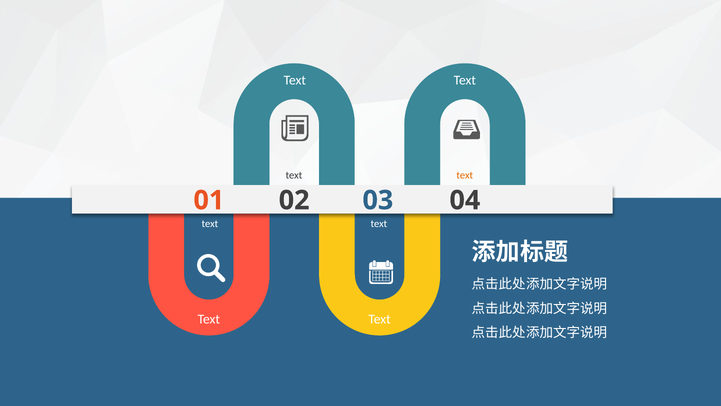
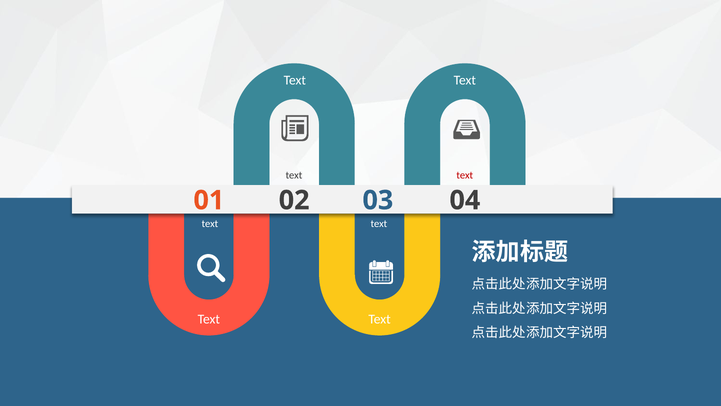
text at (465, 175) colour: orange -> red
